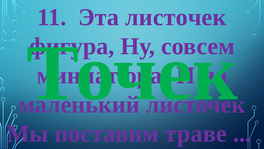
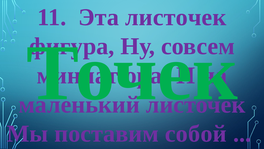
траве: траве -> собой
